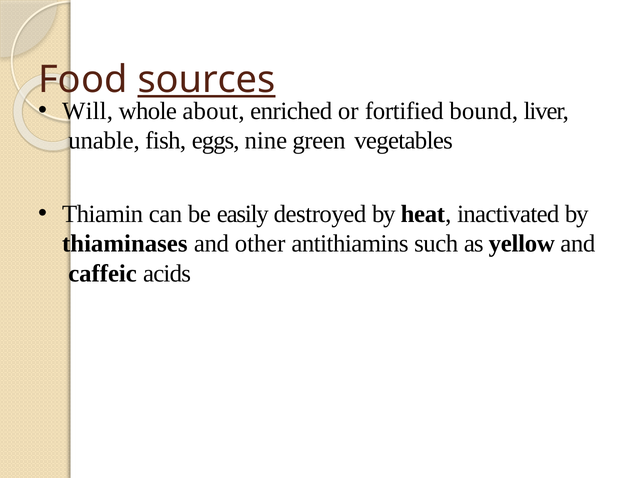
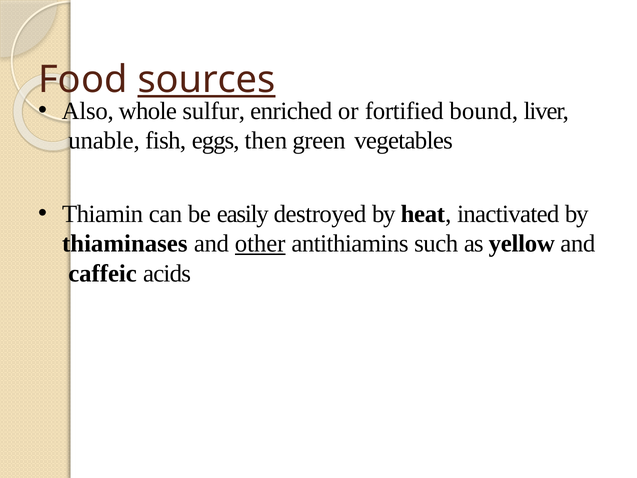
Will: Will -> Also
about: about -> sulfur
nine: nine -> then
other underline: none -> present
